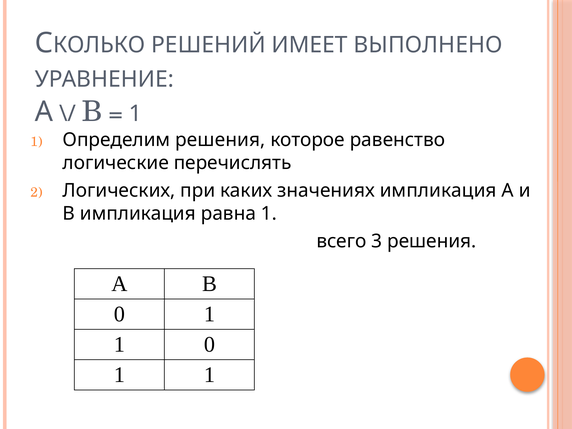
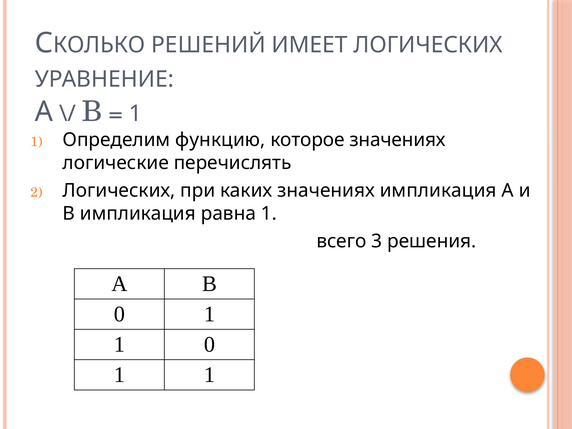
ИМЕЕТ ВЫПОЛНЕНО: ВЫПОЛНЕНО -> ЛОГИЧЕСКИХ
Определим решения: решения -> функцию
которое равенство: равенство -> значениях
